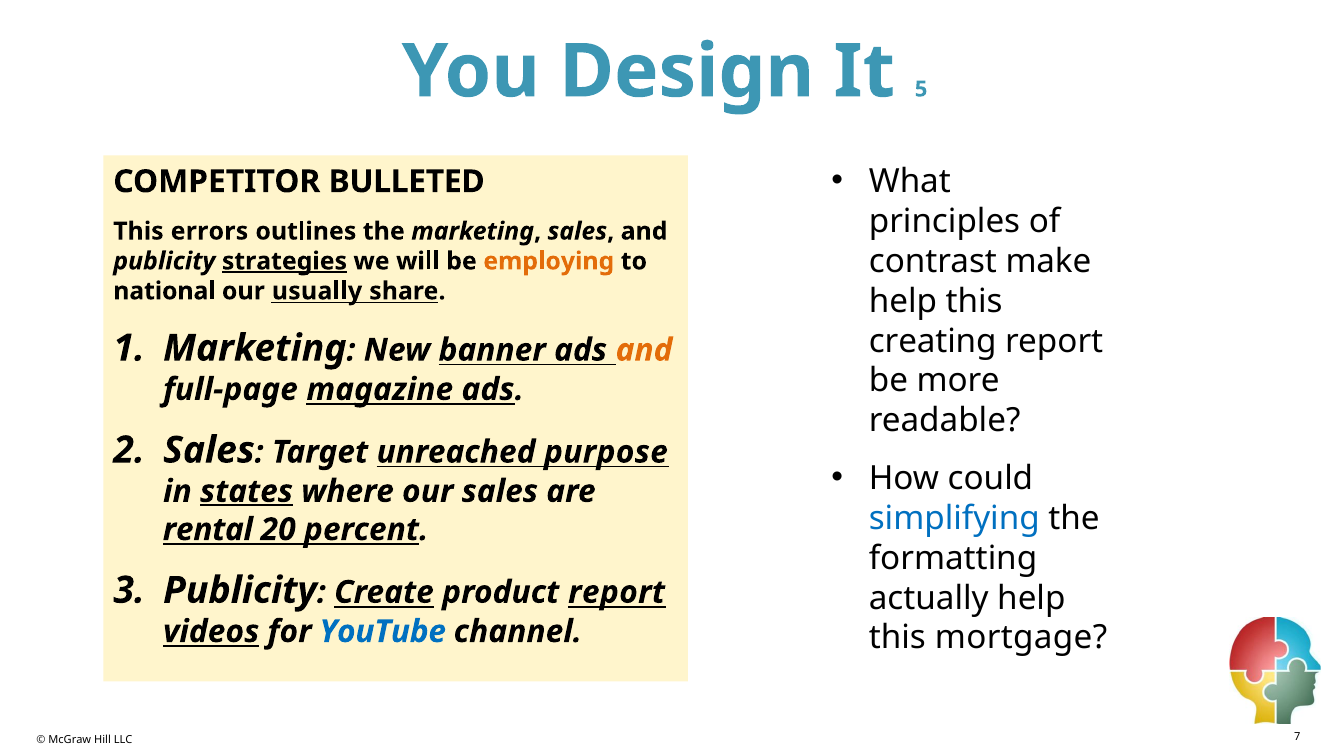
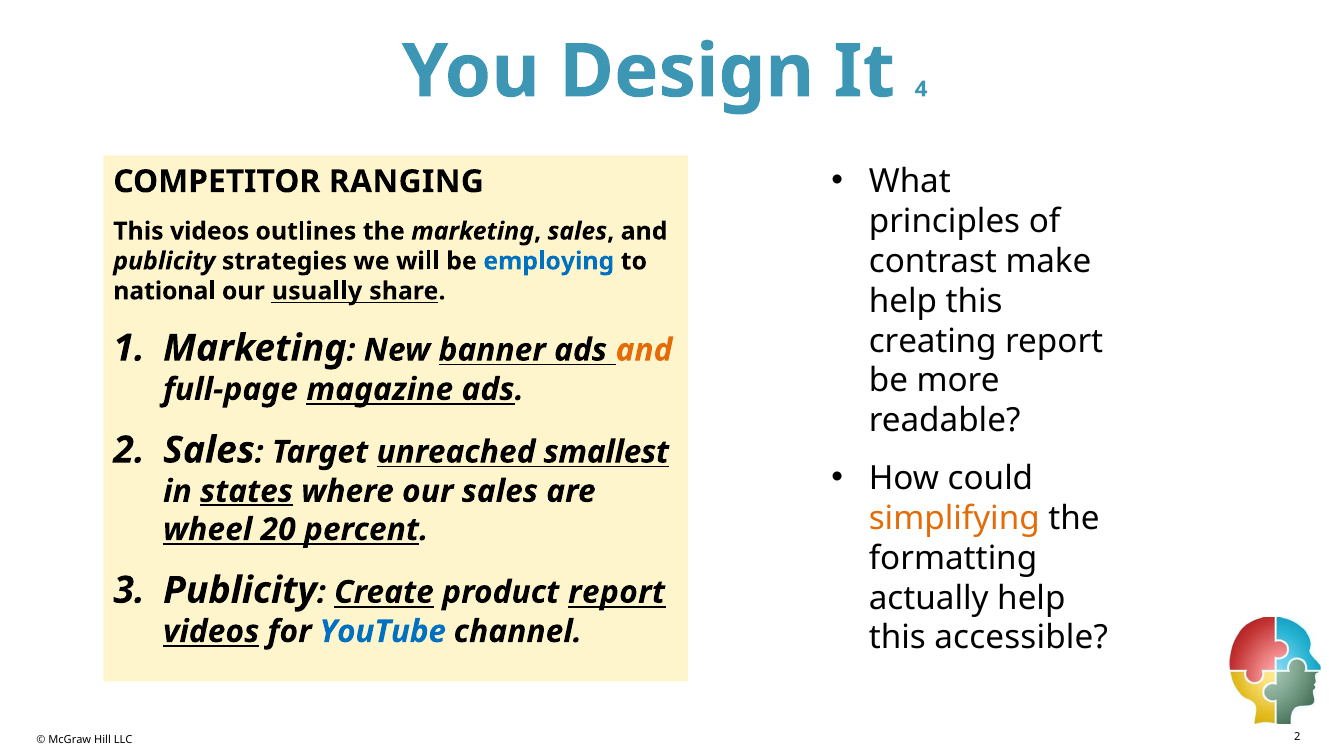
5: 5 -> 4
BULLETED: BULLETED -> RANGING
This errors: errors -> videos
strategies underline: present -> none
employing colour: orange -> blue
purpose: purpose -> smallest
simplifying colour: blue -> orange
rental: rental -> wheel
mortgage: mortgage -> accessible
7 at (1297, 736): 7 -> 2
